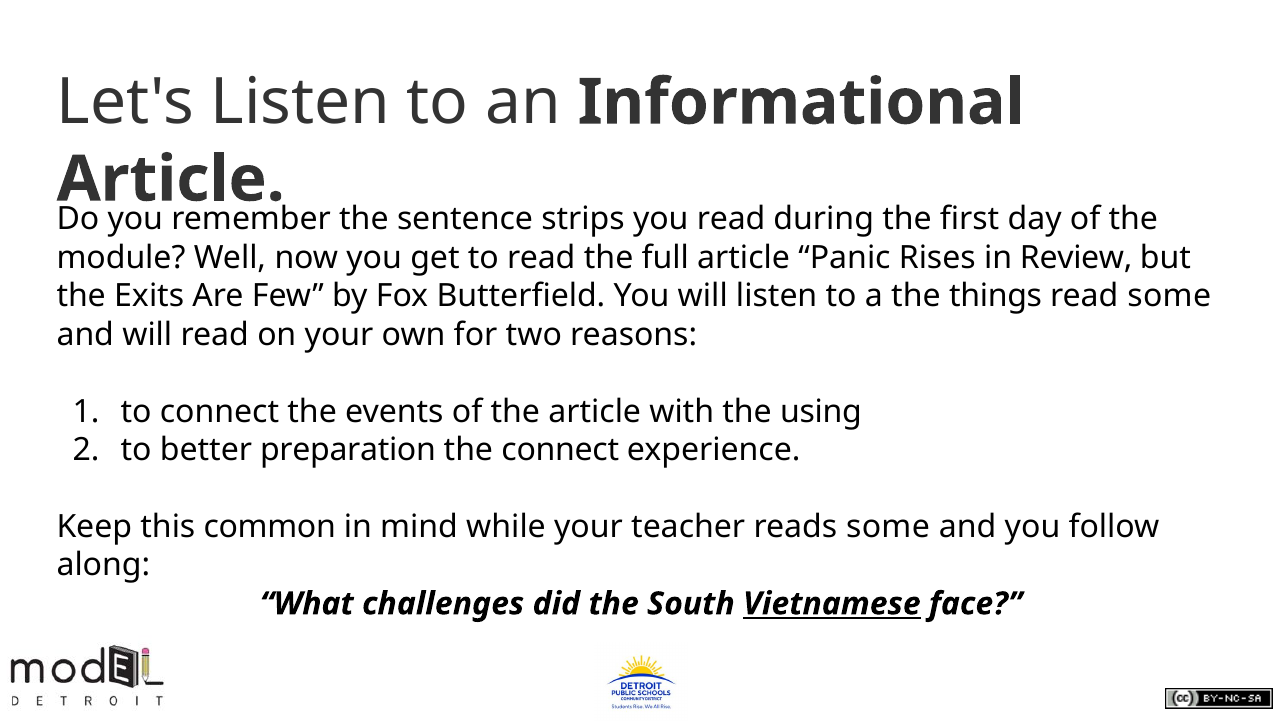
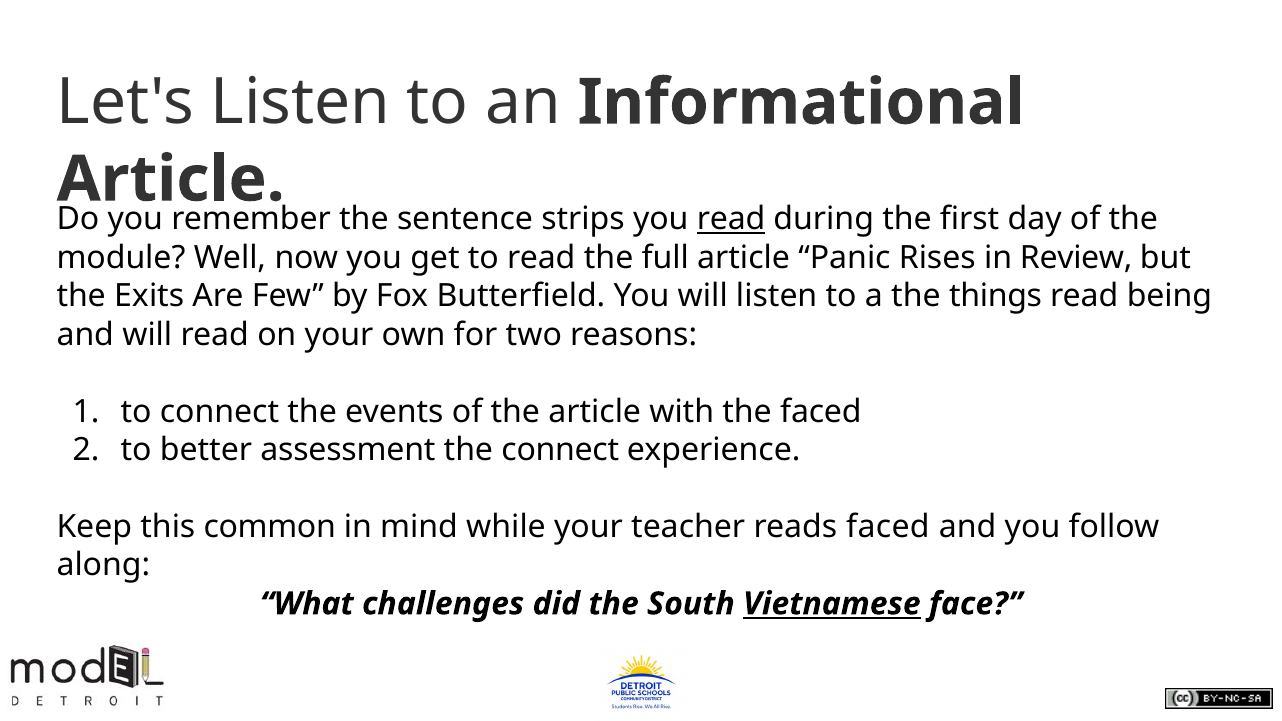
read at (731, 219) underline: none -> present
read some: some -> being
the using: using -> faced
preparation: preparation -> assessment
reads some: some -> faced
